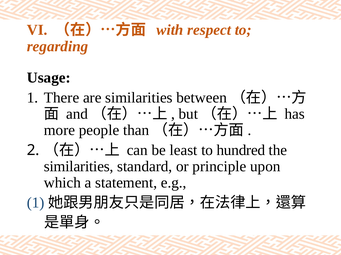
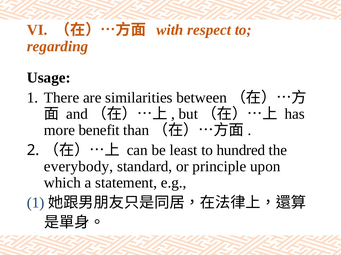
people: people -> benefit
similarities at (79, 167): similarities -> everybody
